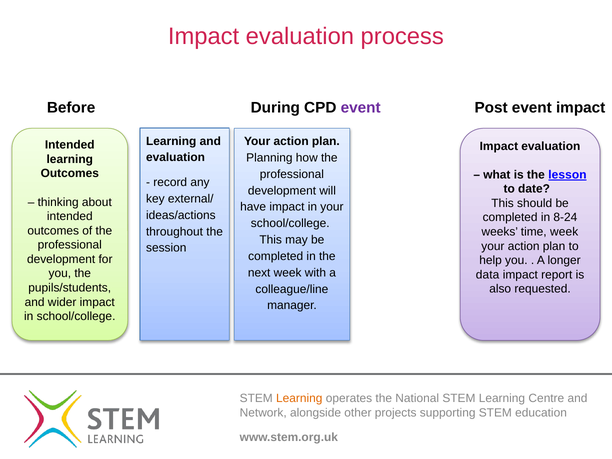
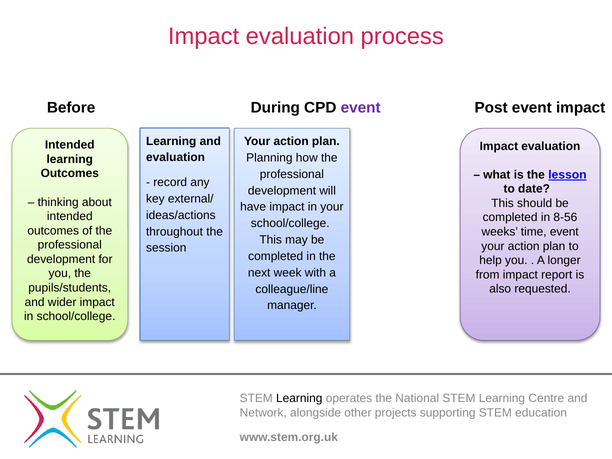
8-24: 8-24 -> 8-56
time week: week -> event
data: data -> from
Learning at (299, 398) colour: orange -> black
